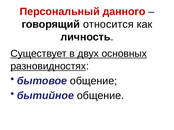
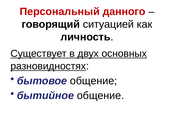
относится: относится -> ситуацией
